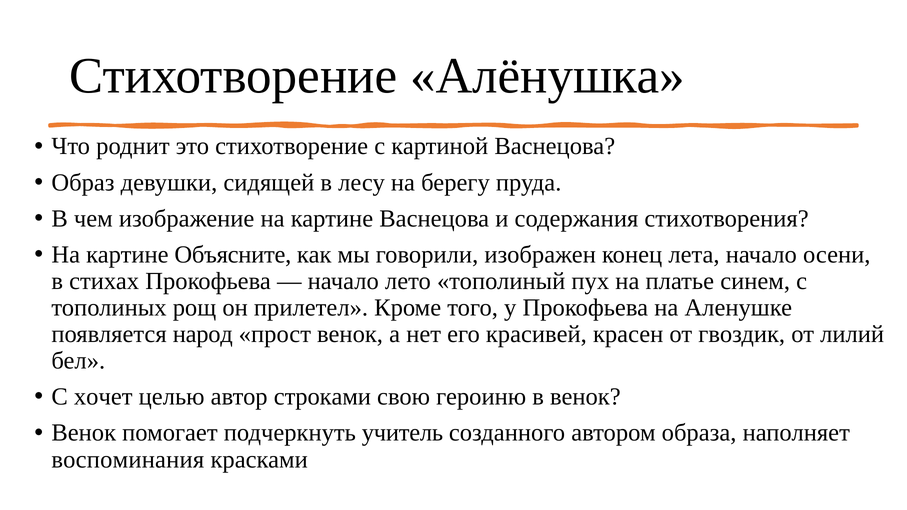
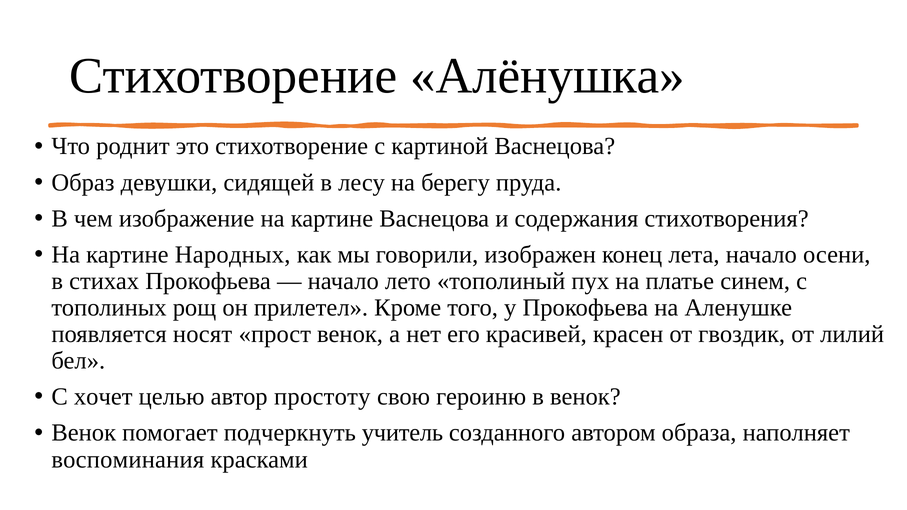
Объясните: Объясните -> Народных
народ: народ -> носят
строками: строками -> простоту
